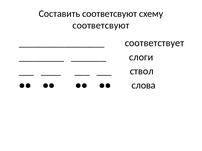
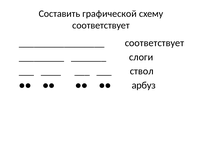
Составить соответсвуют: соответсвуют -> графической
соответсвуют at (101, 25): соответсвуют -> соответствует
слова: слова -> арбуз
